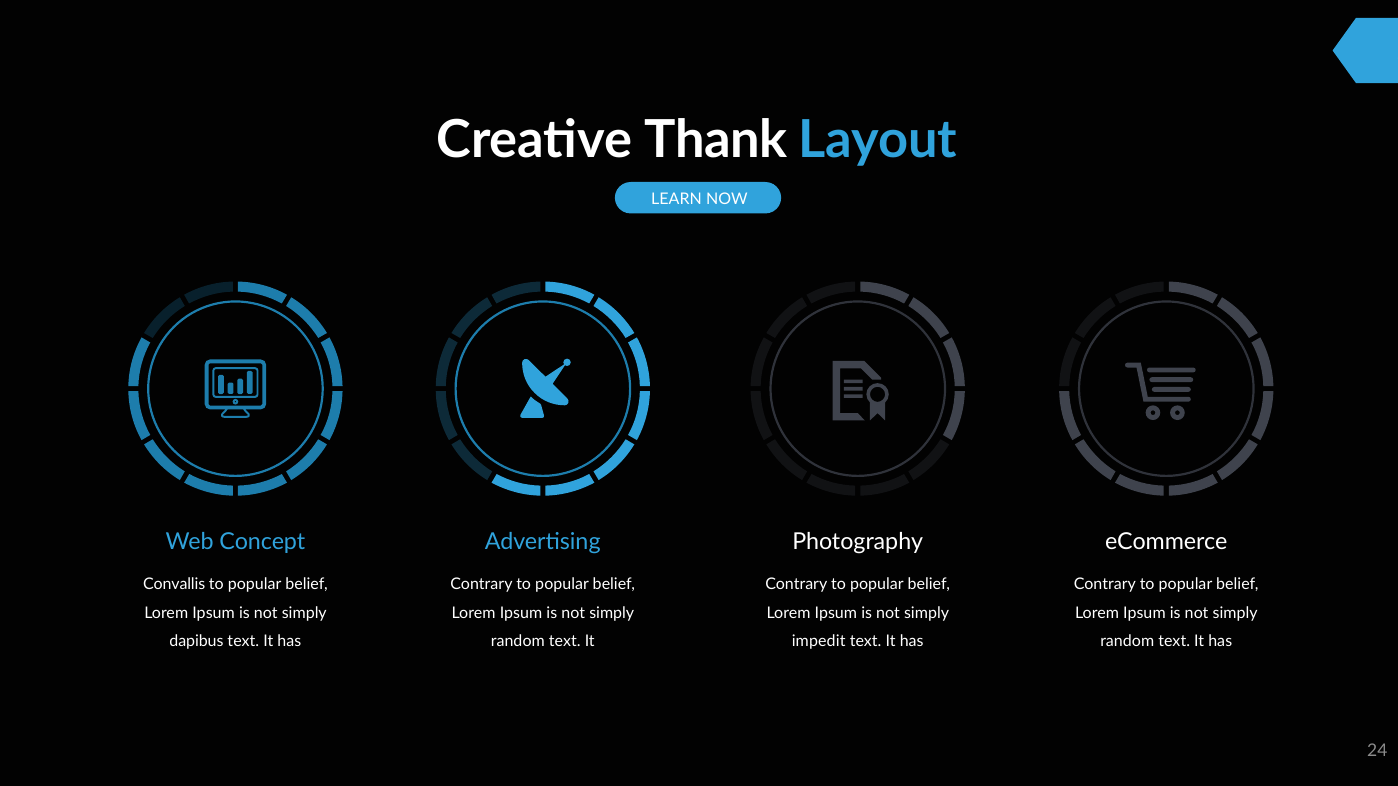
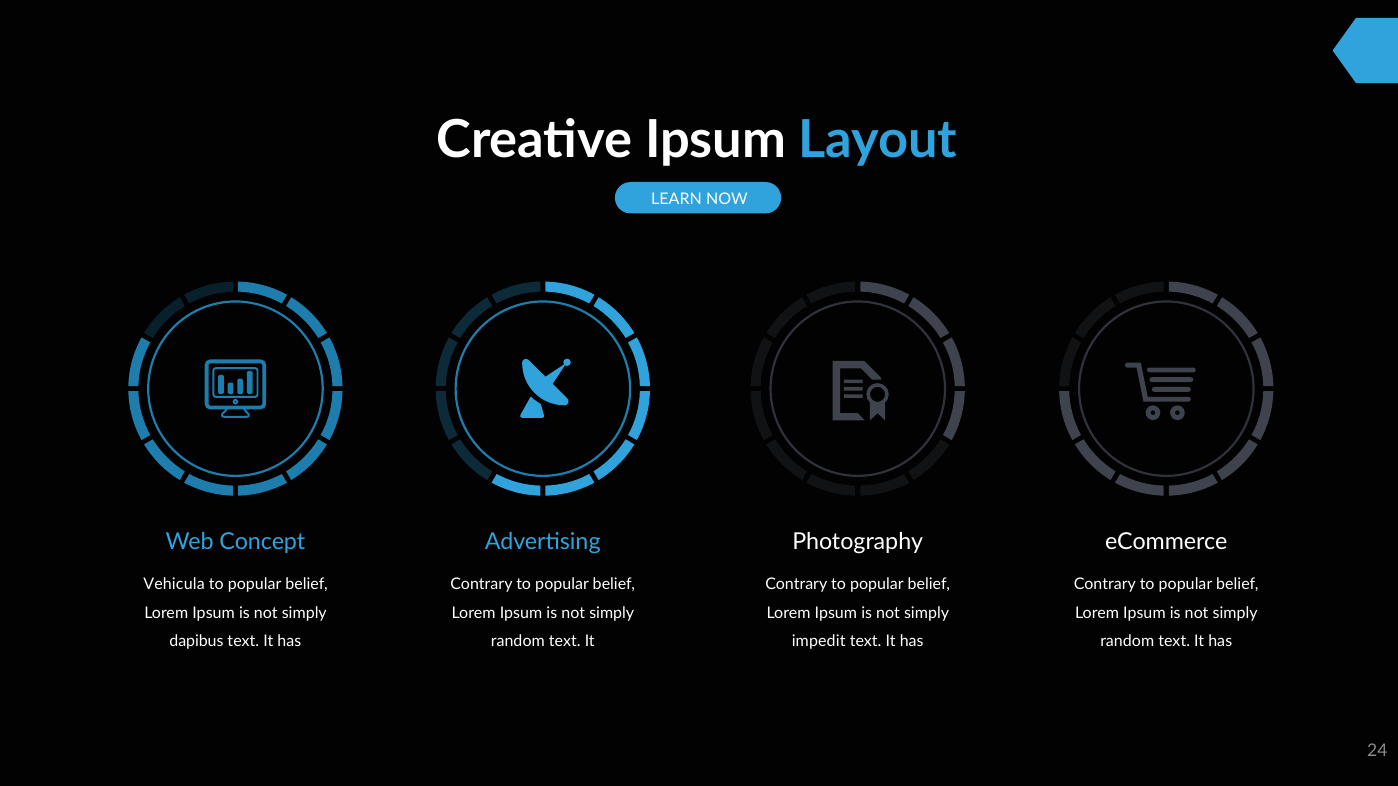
Creative Thank: Thank -> Ipsum
Convallis: Convallis -> Vehicula
